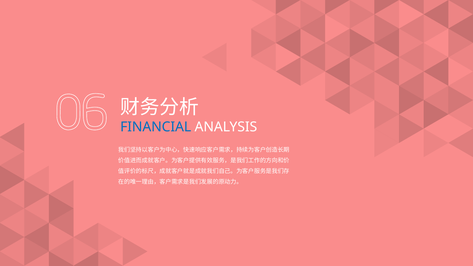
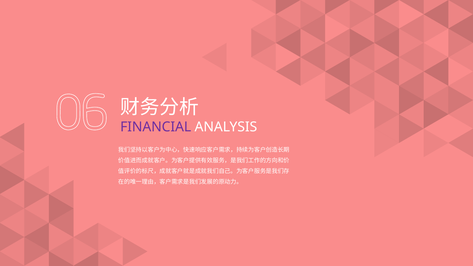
FINANCIAL colour: blue -> purple
